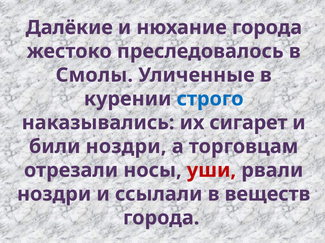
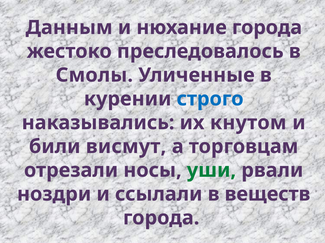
Далёкие: Далёкие -> Данным
сигарет: сигарет -> кнутом
били ноздри: ноздри -> висмут
уши colour: red -> green
